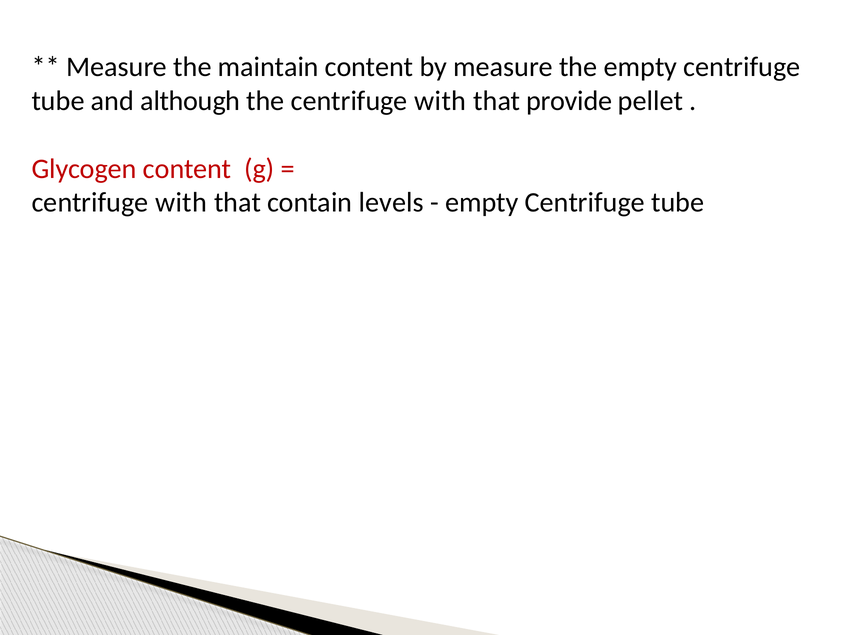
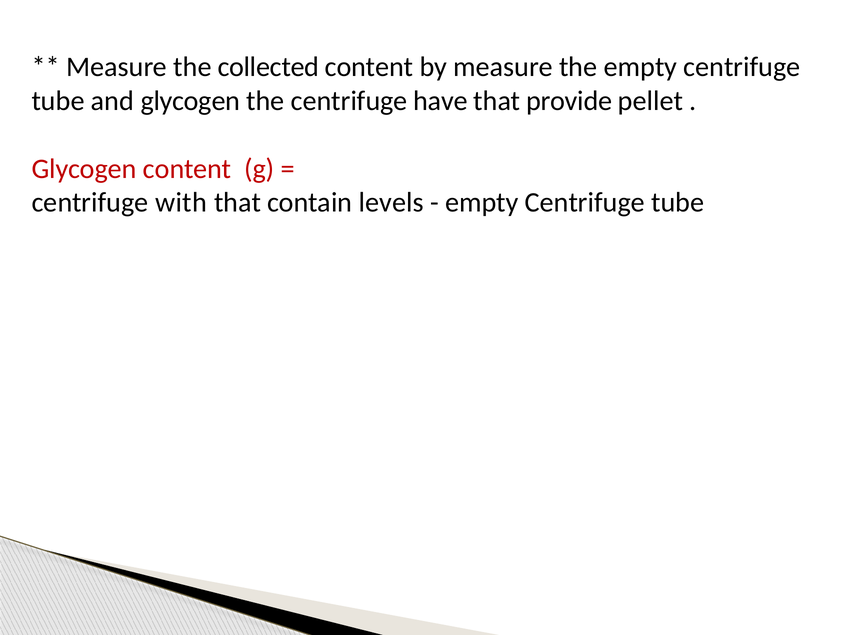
maintain: maintain -> collected
and although: although -> glycogen
the centrifuge with: with -> have
